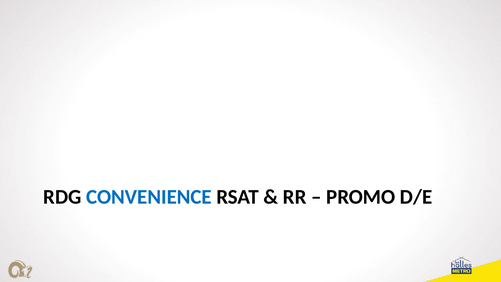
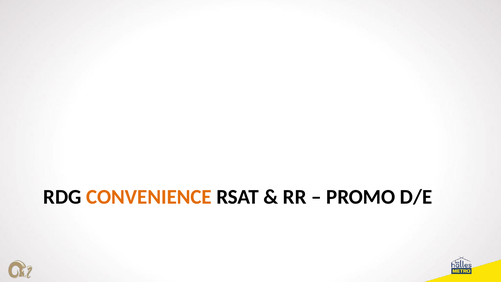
CONVENIENCE colour: blue -> orange
